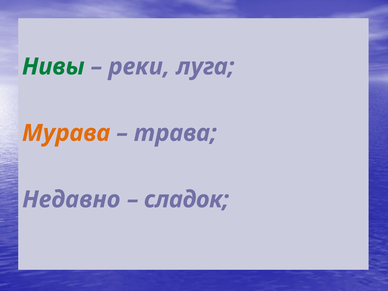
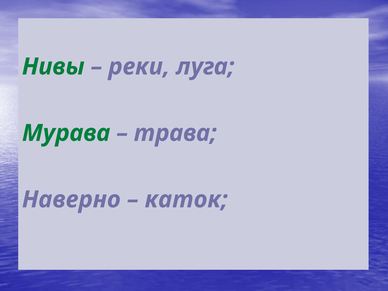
Мурава colour: orange -> green
Недавно: Недавно -> Наверно
сладок: сладок -> каток
